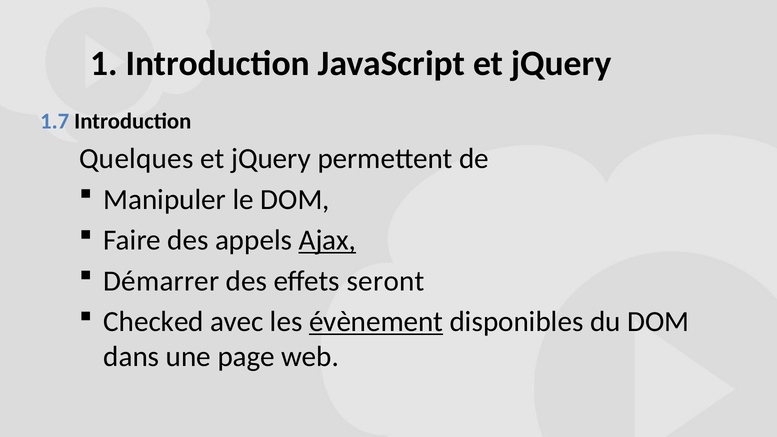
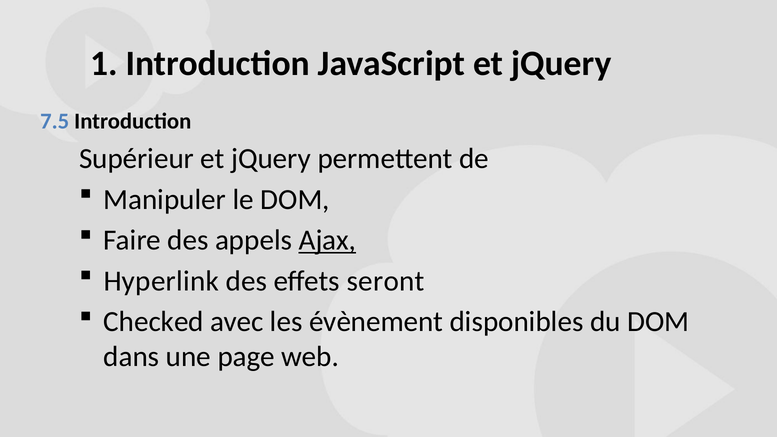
1.7: 1.7 -> 7.5
Quelques: Quelques -> Supérieur
Démarrer: Démarrer -> Hyperlink
évènement underline: present -> none
